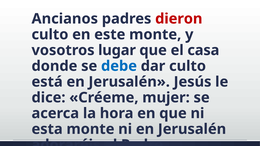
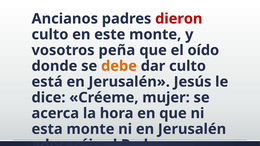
lugar: lugar -> peña
casa: casa -> oído
debe colour: blue -> orange
